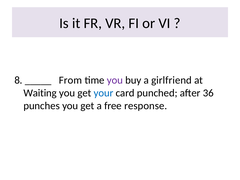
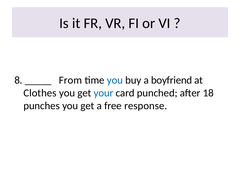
you at (115, 80) colour: purple -> blue
girlfriend: girlfriend -> boyfriend
Waiting: Waiting -> Clothes
36: 36 -> 18
